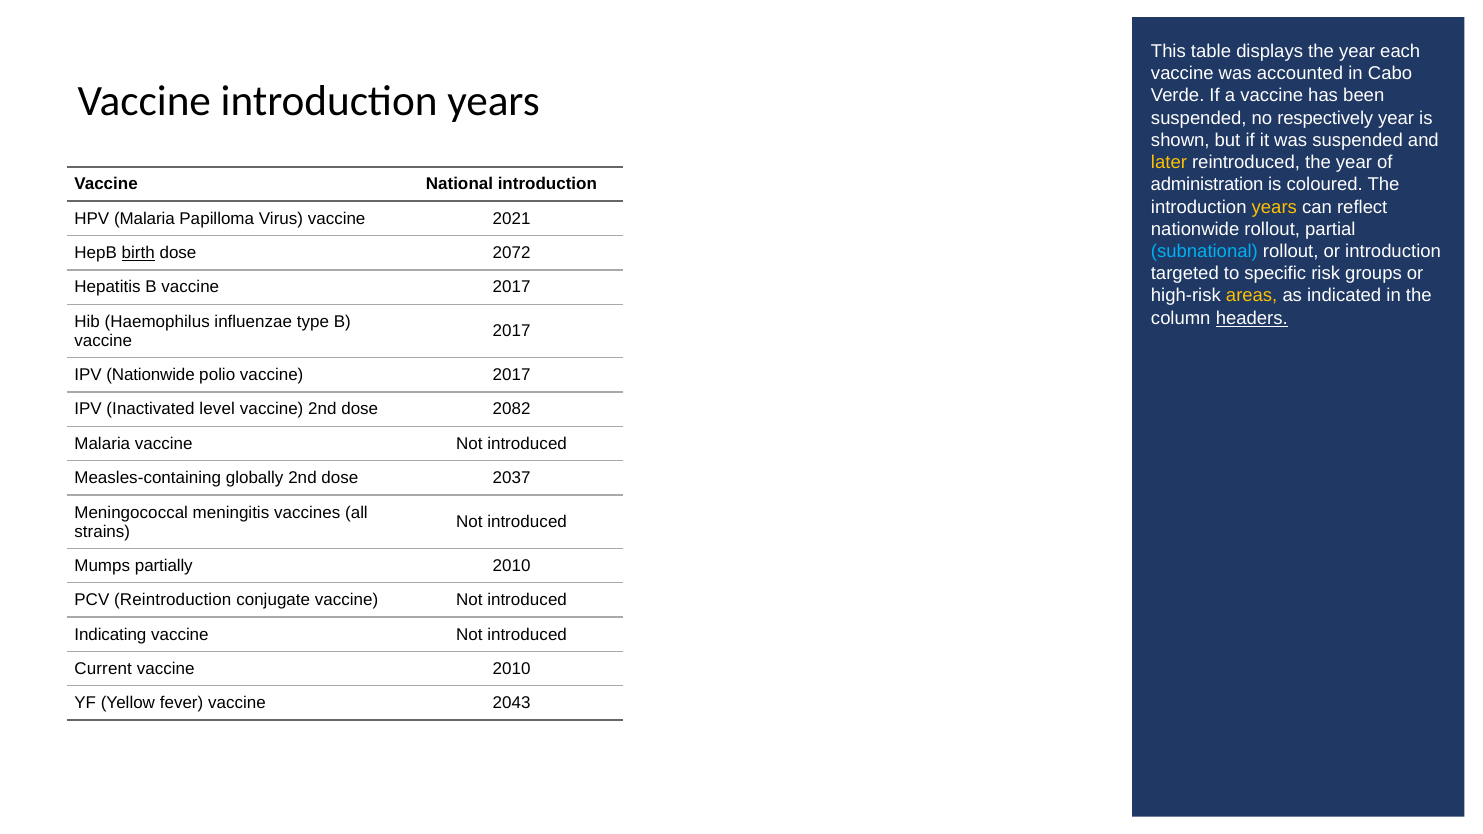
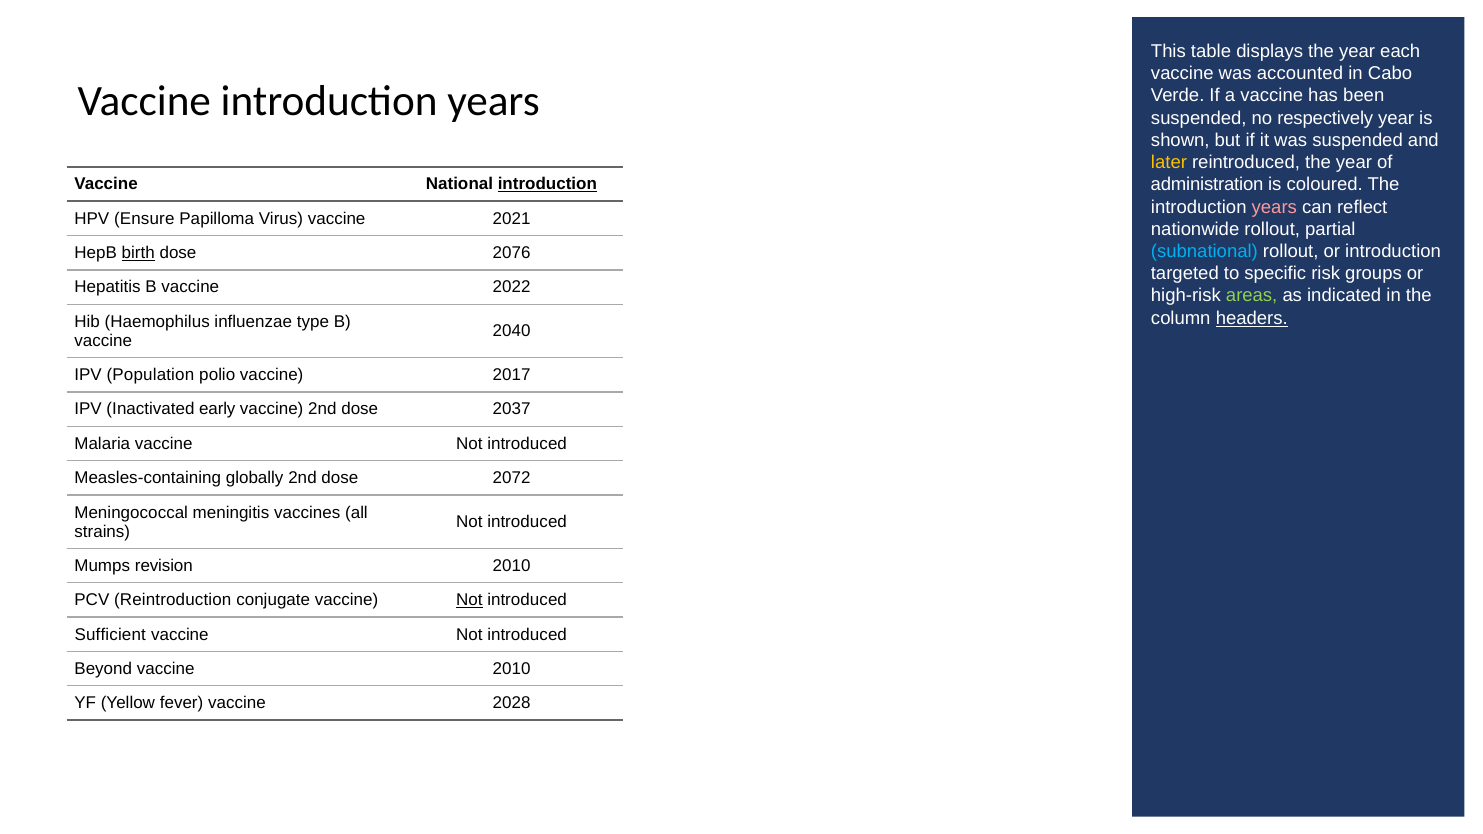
introduction at (547, 184) underline: none -> present
years at (1274, 207) colour: yellow -> pink
HPV Malaria: Malaria -> Ensure
2072: 2072 -> 2076
Hepatitis B vaccine 2017: 2017 -> 2022
areas colour: yellow -> light green
2017 at (512, 331): 2017 -> 2040
IPV Nationwide: Nationwide -> Population
level: level -> early
2082: 2082 -> 2037
2037: 2037 -> 2072
Mumps partially: partially -> revision
Not at (469, 600) underline: none -> present
Indicating: Indicating -> Sufficient
Current: Current -> Beyond
2043: 2043 -> 2028
